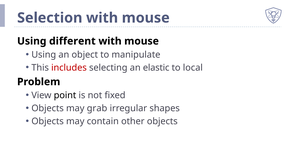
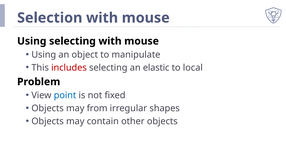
Using different: different -> selecting
point colour: black -> blue
grab: grab -> from
